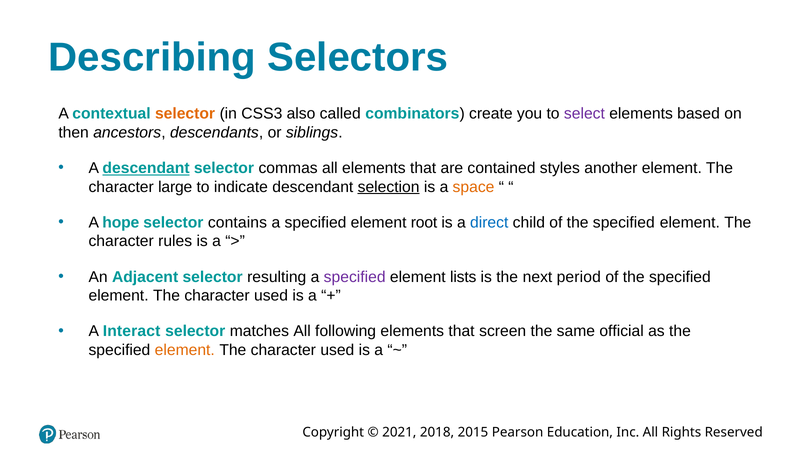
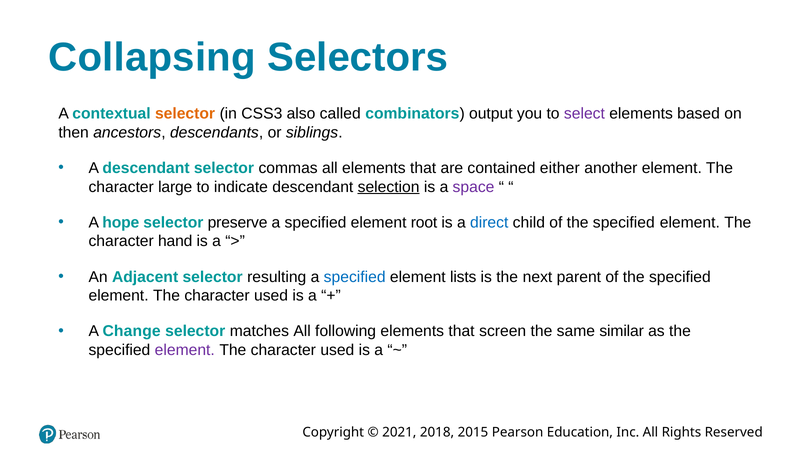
Describing: Describing -> Collapsing
create: create -> output
descendant at (146, 168) underline: present -> none
styles: styles -> either
space colour: orange -> purple
contains: contains -> preserve
rules: rules -> hand
specified at (355, 277) colour: purple -> blue
period: period -> parent
Interact: Interact -> Change
official: official -> similar
element at (185, 350) colour: orange -> purple
